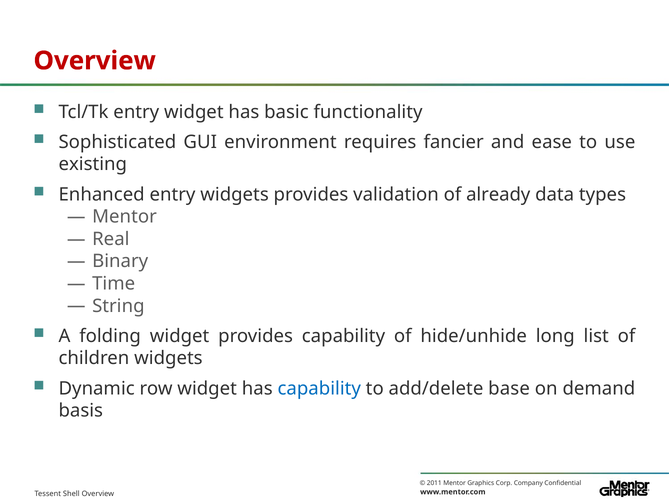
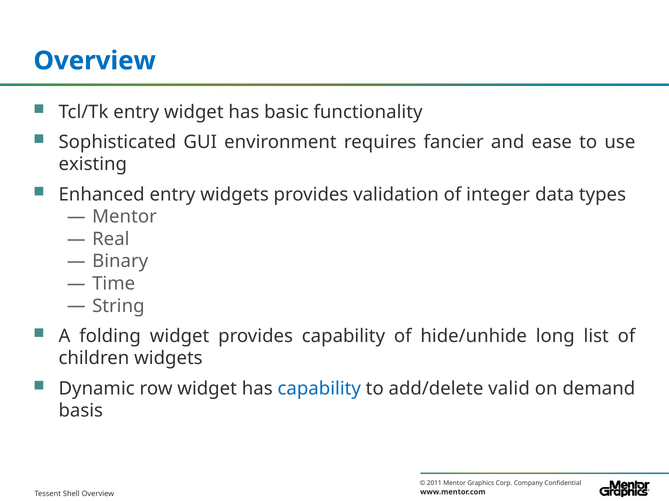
Overview at (95, 61) colour: red -> blue
already: already -> integer
base: base -> valid
